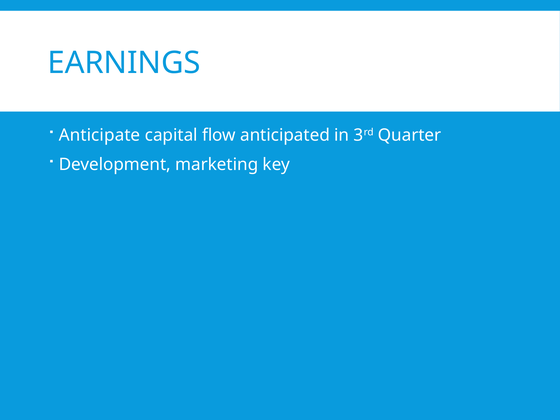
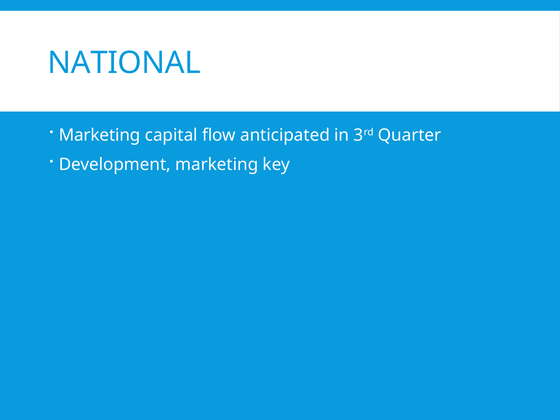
EARNINGS: EARNINGS -> NATIONAL
Anticipate at (100, 135): Anticipate -> Marketing
